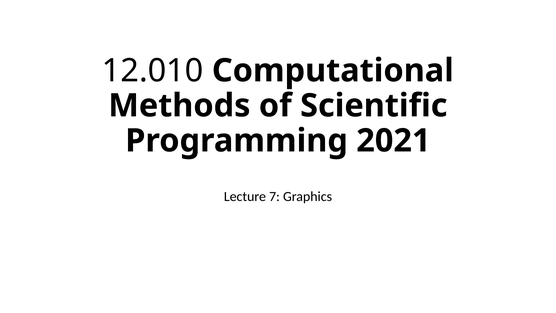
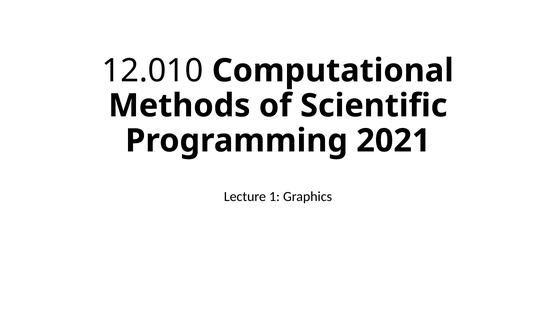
7: 7 -> 1
